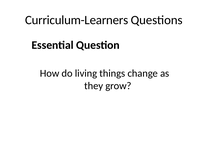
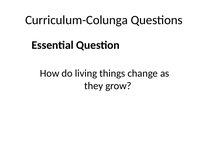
Curriculum-Learners: Curriculum-Learners -> Curriculum-Colunga
